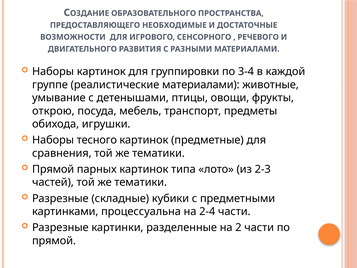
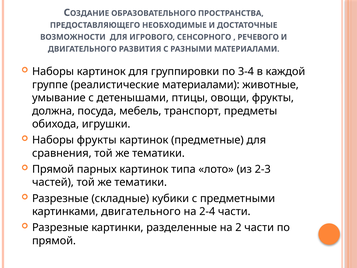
открою: открою -> должна
Наборы тесного: тесного -> фрукты
картинками процессуальна: процессуальна -> двигательного
